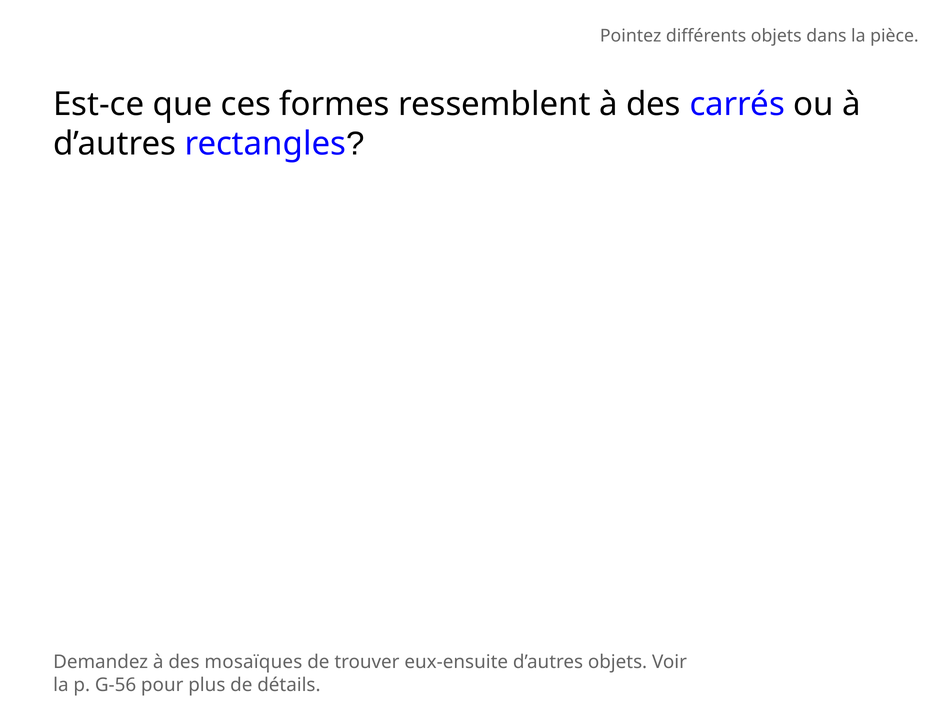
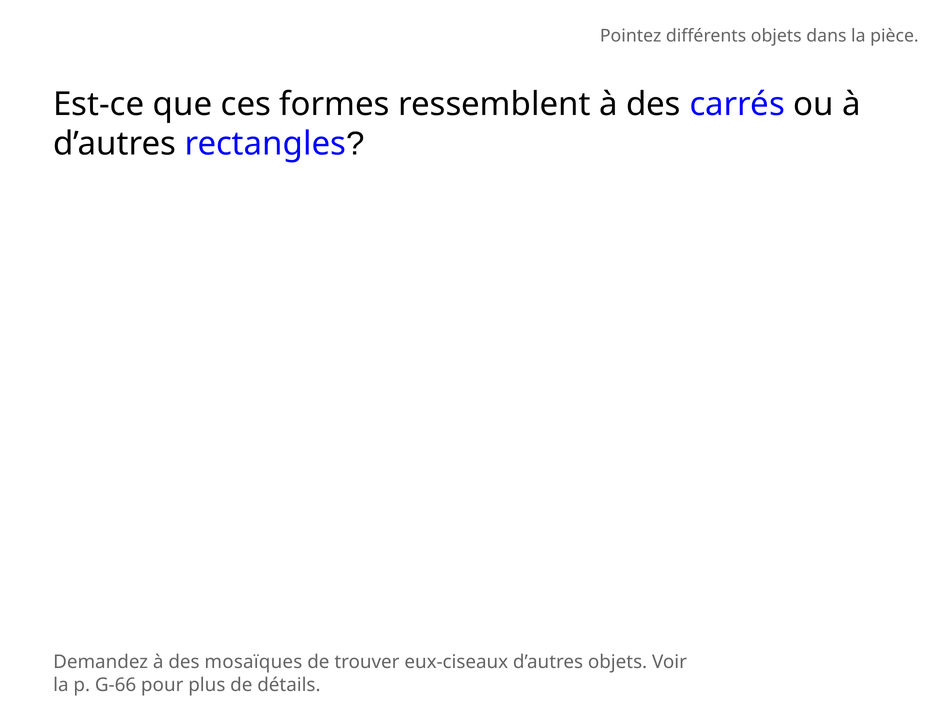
eux-ensuite: eux-ensuite -> eux-ciseaux
G-56: G-56 -> G-66
